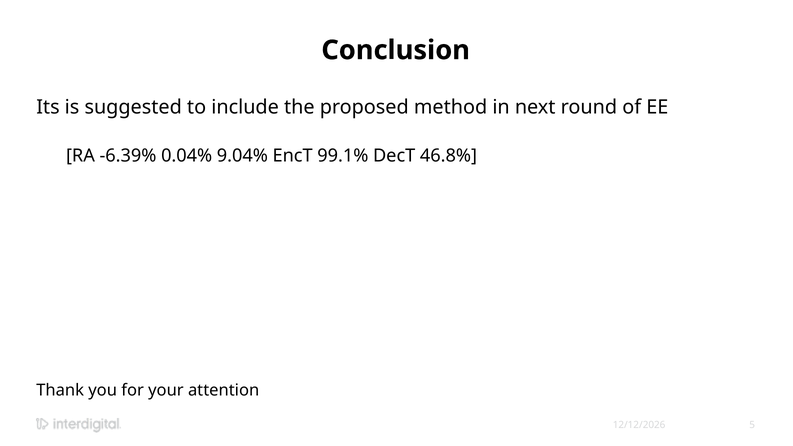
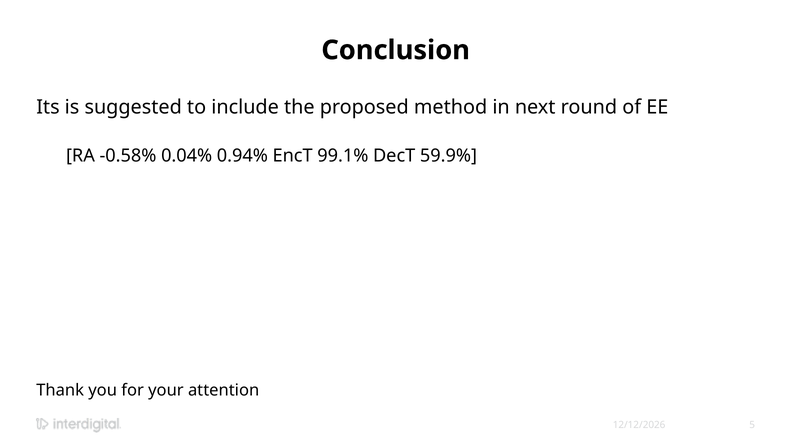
-6.39%: -6.39% -> -0.58%
9.04%: 9.04% -> 0.94%
46.8%: 46.8% -> 59.9%
